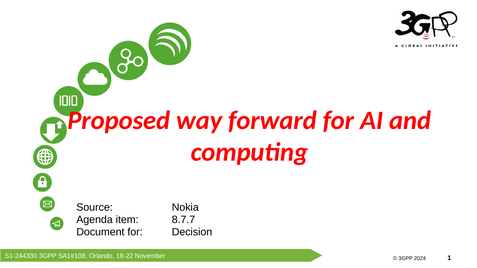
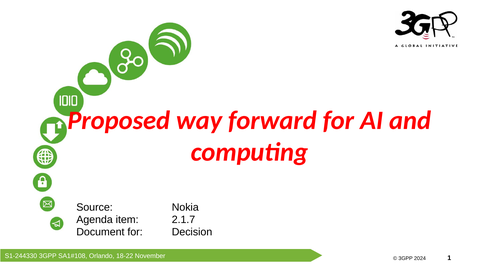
8.7.7: 8.7.7 -> 2.1.7
